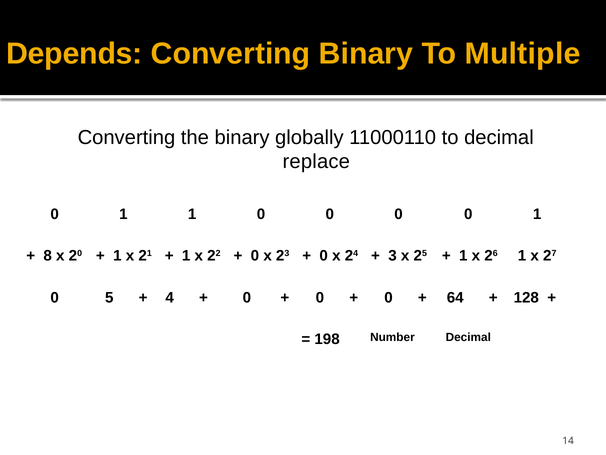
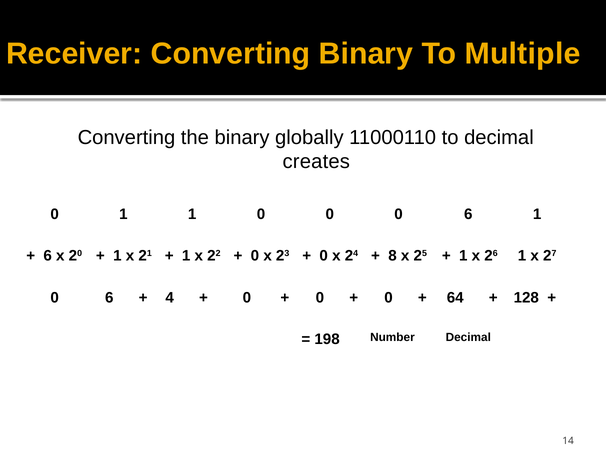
Depends: Depends -> Receiver
replace: replace -> creates
0 0 0 0: 0 -> 6
8 at (48, 256): 8 -> 6
3: 3 -> 8
5 at (109, 297): 5 -> 6
